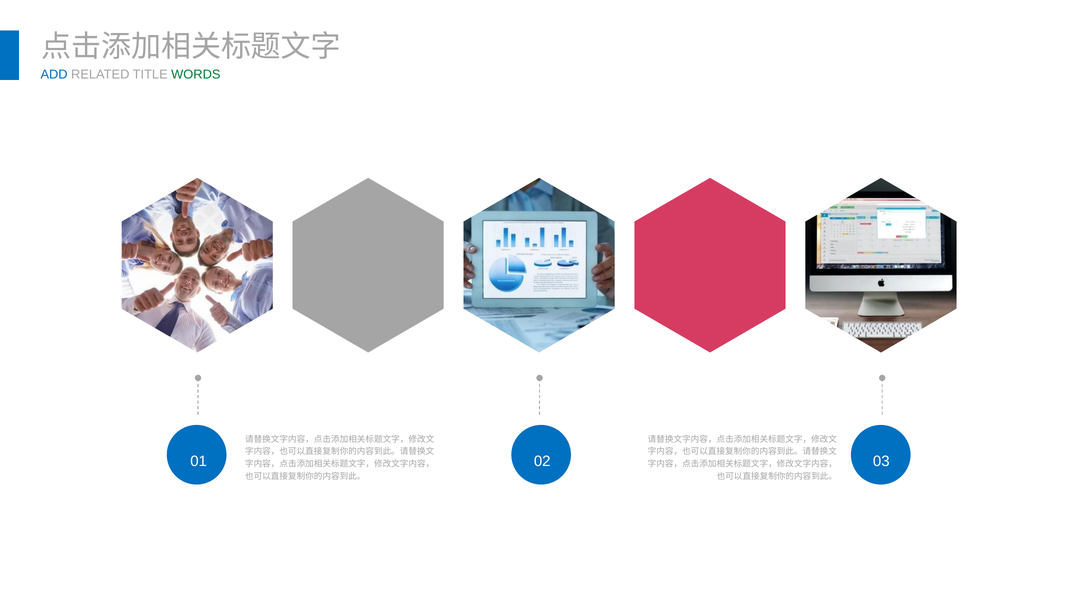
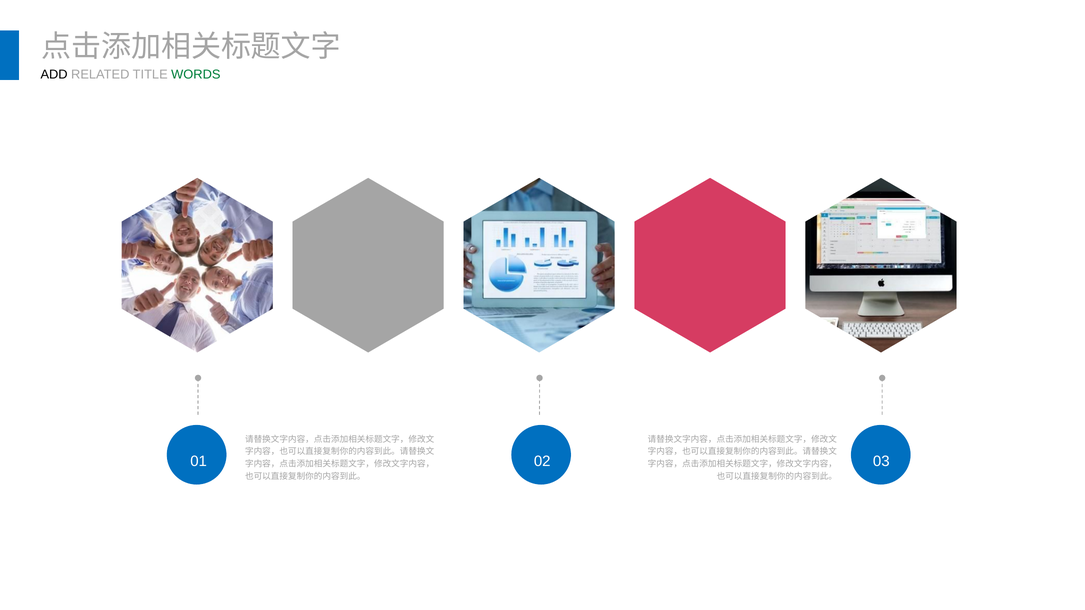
ADD colour: blue -> black
